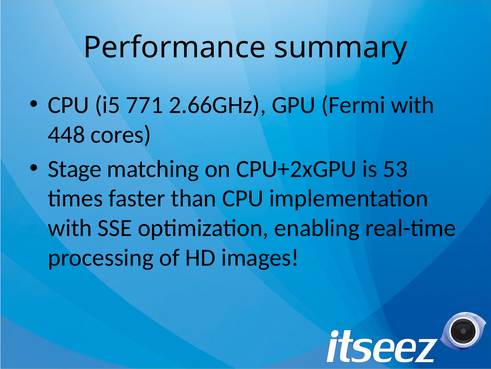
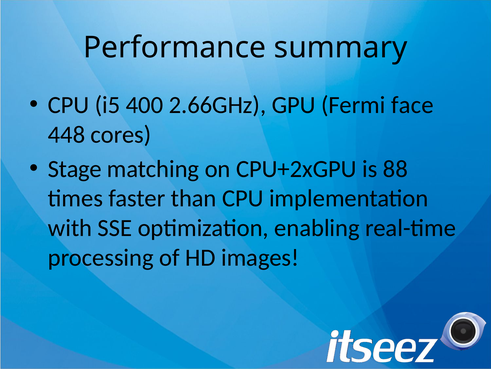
771: 771 -> 400
Fermi with: with -> face
53: 53 -> 88
